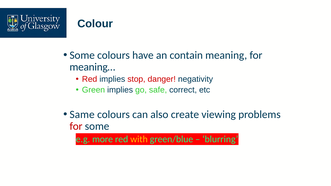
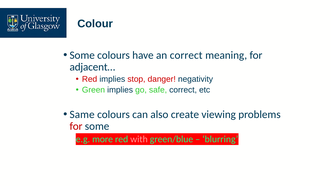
an contain: contain -> correct
meaning…: meaning… -> adjacent…
with colour: yellow -> pink
